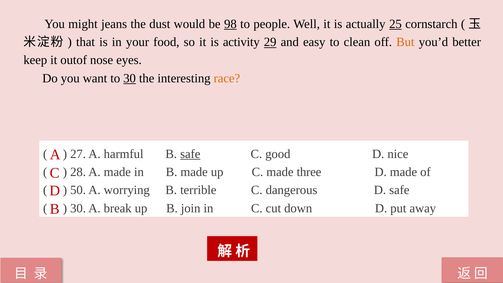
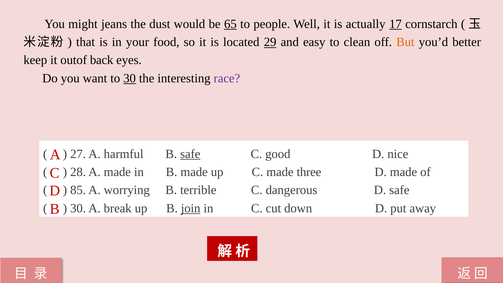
98: 98 -> 65
25: 25 -> 17
activity: activity -> located
nose: nose -> back
race colour: orange -> purple
50: 50 -> 85
join underline: none -> present
